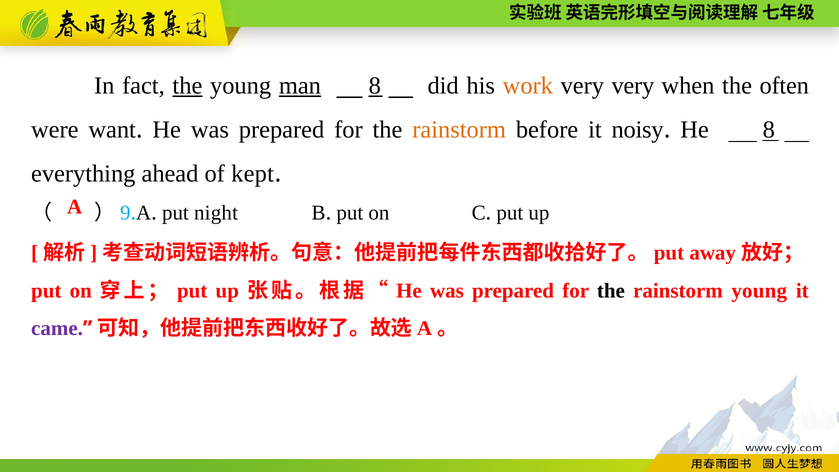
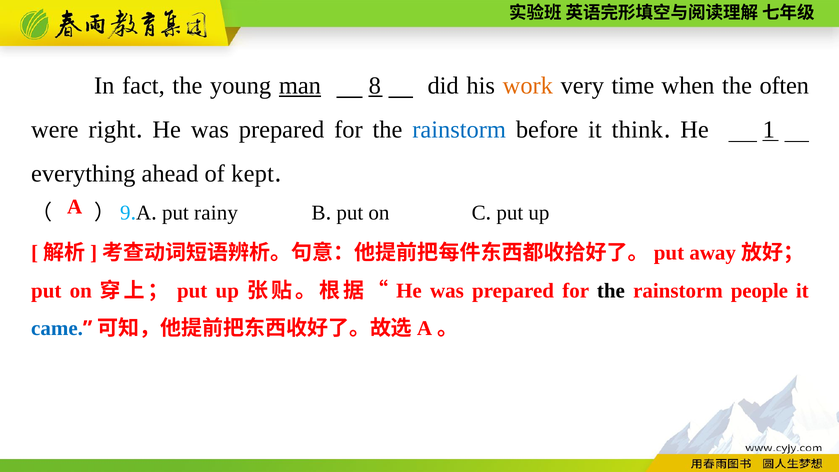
the at (187, 86) underline: present -> none
very very: very -> time
want: want -> right
rainstorm at (459, 130) colour: orange -> blue
noisy: noisy -> think
He 8: 8 -> 1
night: night -> rainy
rainstorm young: young -> people
came colour: purple -> blue
